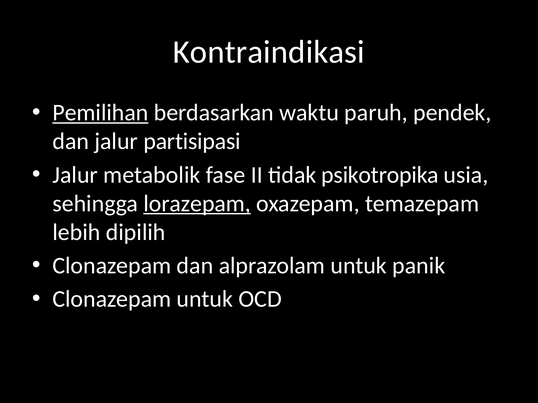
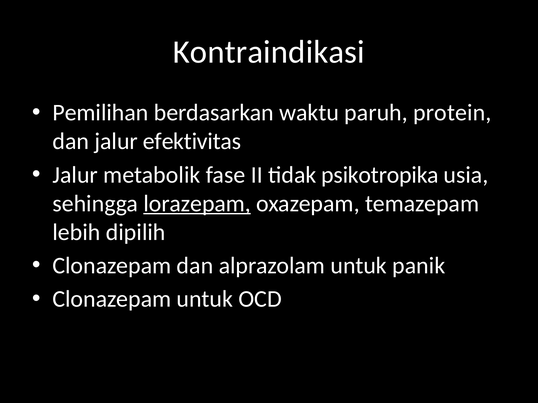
Pemilihan underline: present -> none
pendek: pendek -> protein
partisipasi: partisipasi -> efektivitas
